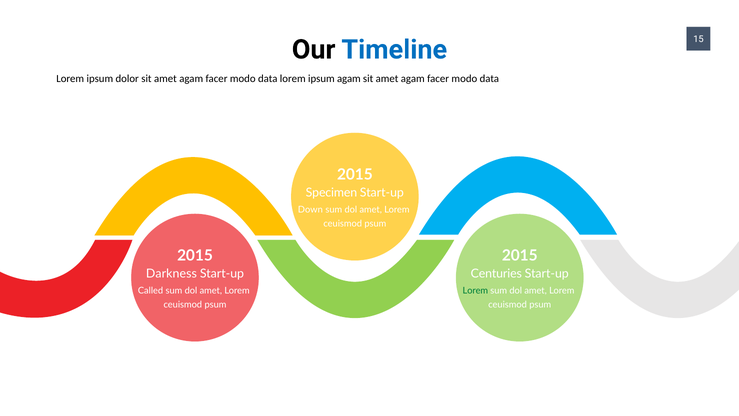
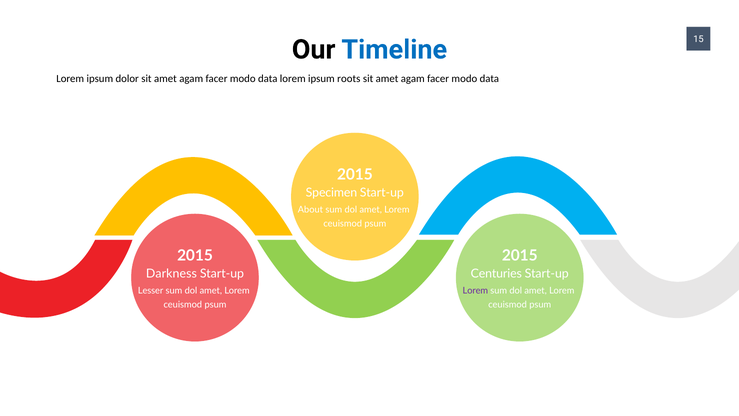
ipsum agam: agam -> roots
Down: Down -> About
Called: Called -> Lesser
Lorem at (475, 291) colour: green -> purple
